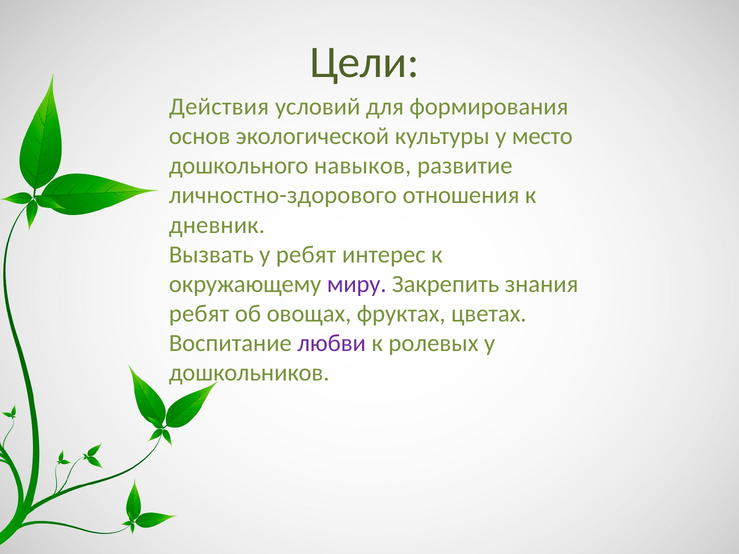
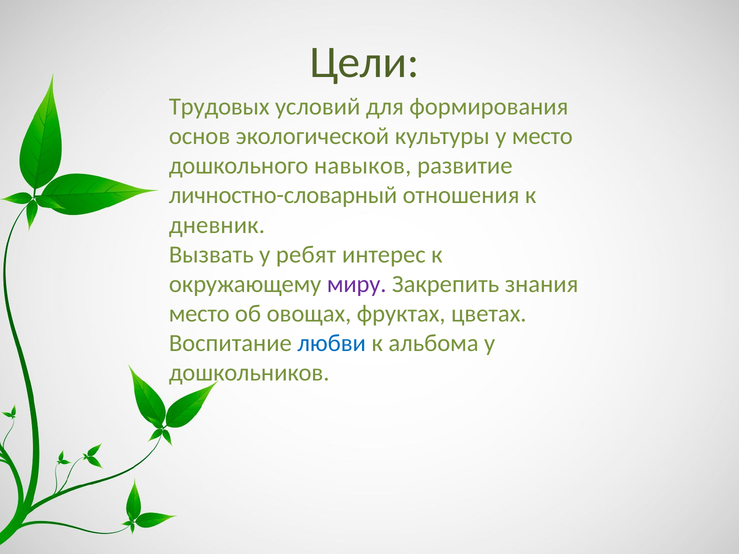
Действия: Действия -> Трудовых
личностно-здорового: личностно-здорового -> личностно-словарный
ребят at (199, 314): ребят -> место
любви colour: purple -> blue
ролевых: ролевых -> альбома
